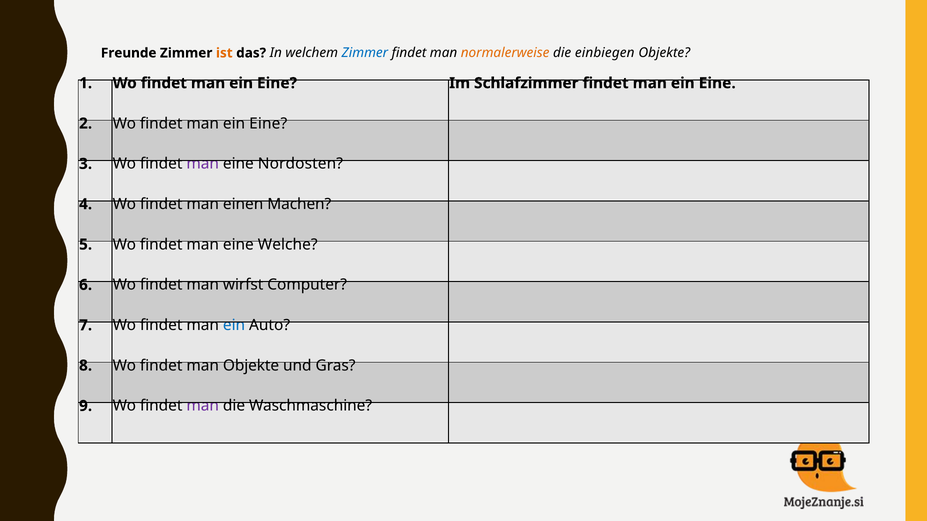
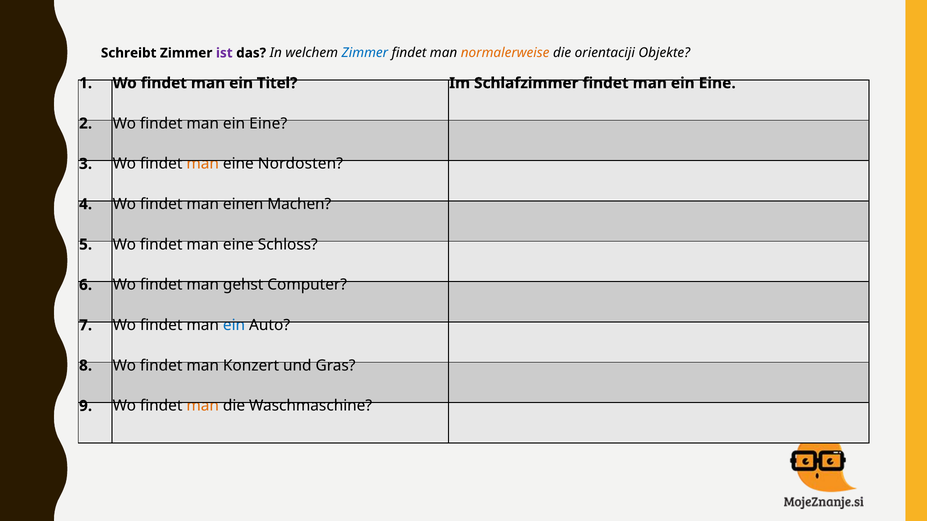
Freunde: Freunde -> Schreibt
ist colour: orange -> purple
einbiegen: einbiegen -> orientaciji
Eine at (277, 83): Eine -> Titel
man at (203, 164) colour: purple -> orange
Welche: Welche -> Schloss
wirfst: wirfst -> gehst
man Objekte: Objekte -> Konzert
man at (203, 406) colour: purple -> orange
